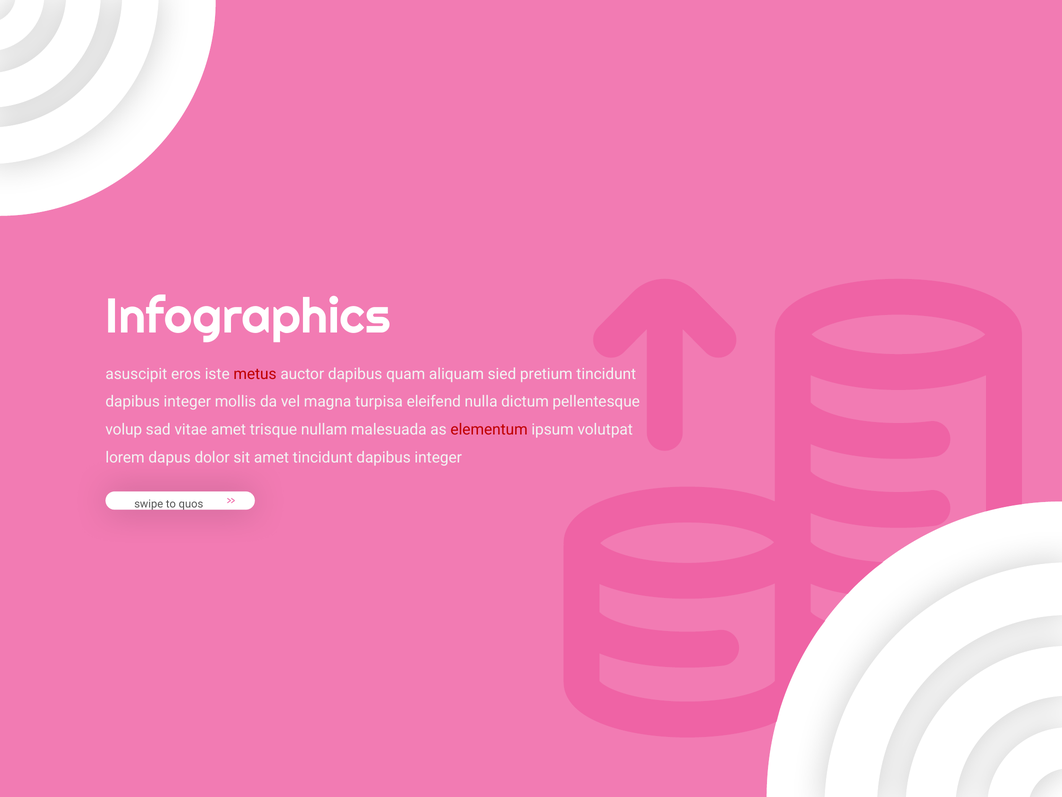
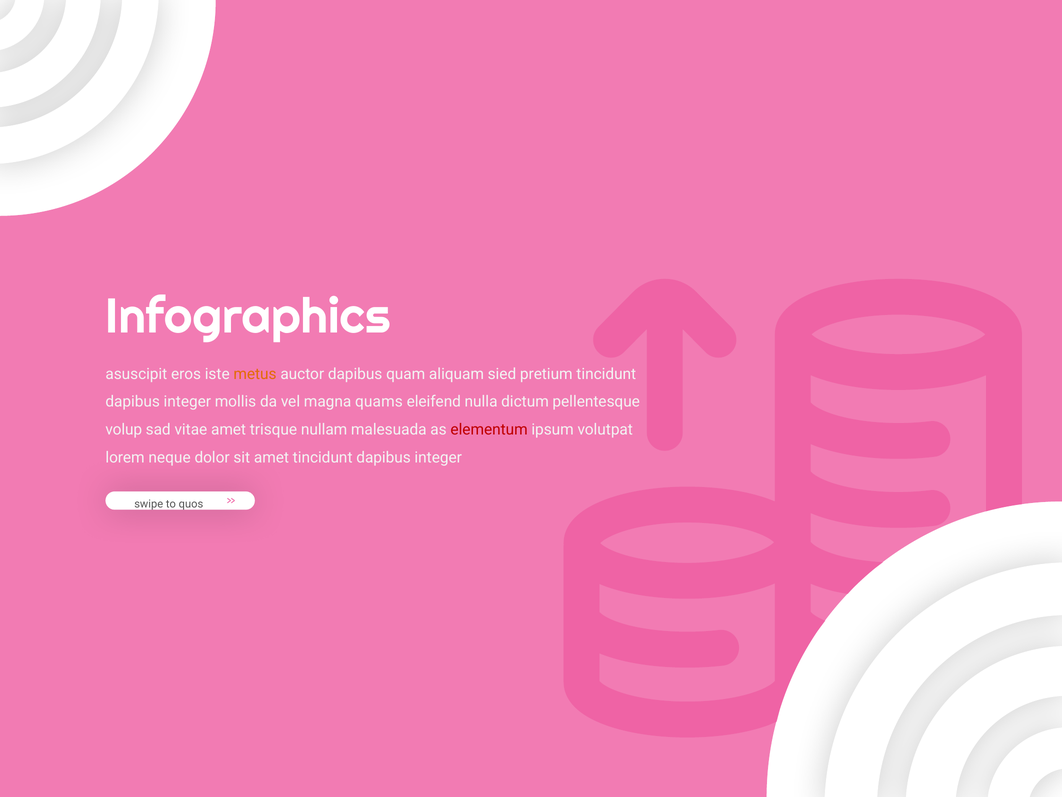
metus colour: red -> orange
turpisa: turpisa -> quams
dapus: dapus -> neque
